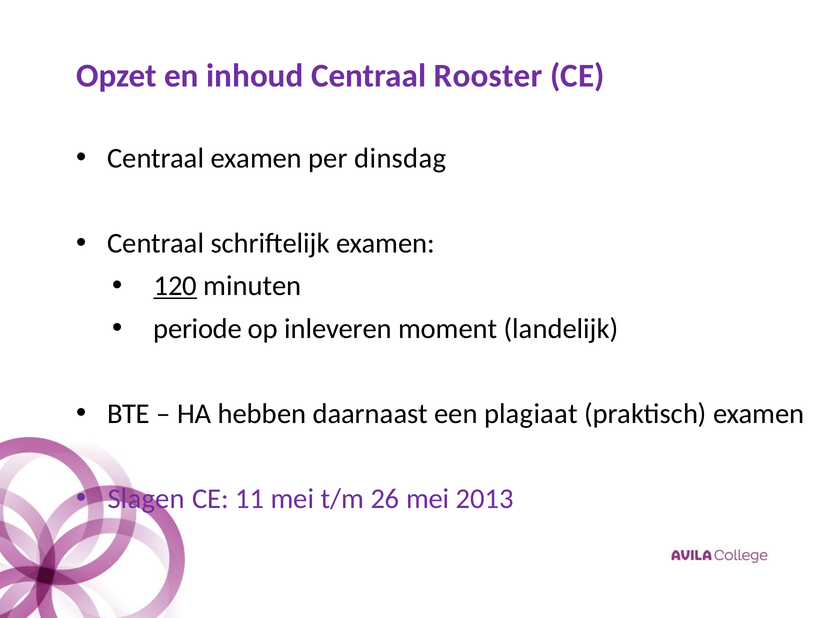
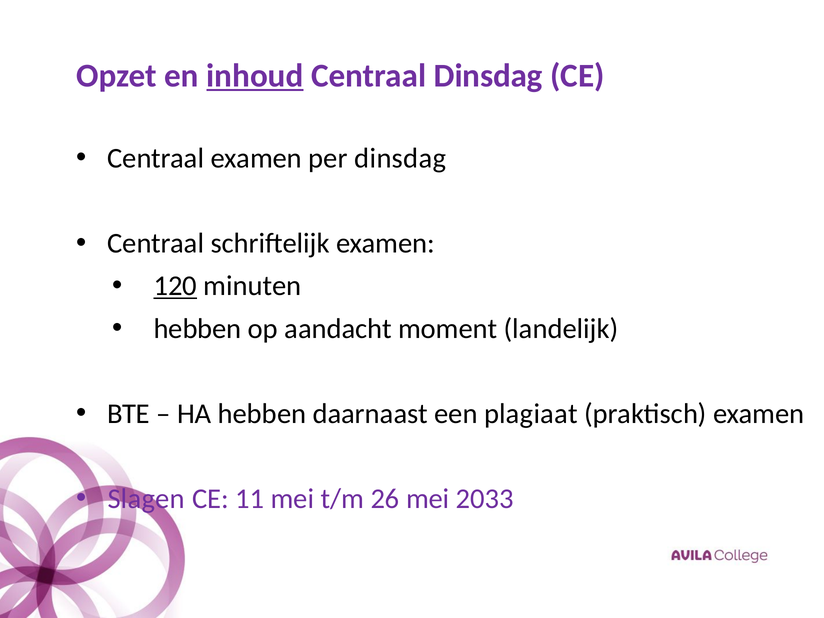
inhoud underline: none -> present
Centraal Rooster: Rooster -> Dinsdag
periode at (198, 329): periode -> hebben
inleveren: inleveren -> aandacht
2013: 2013 -> 2033
